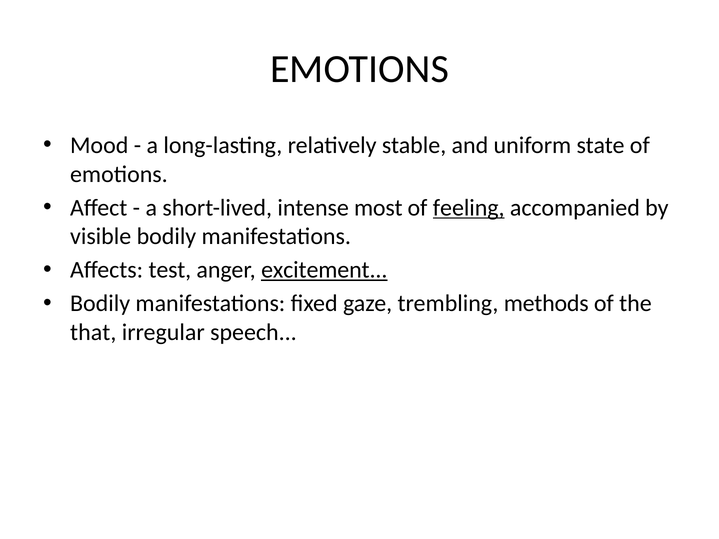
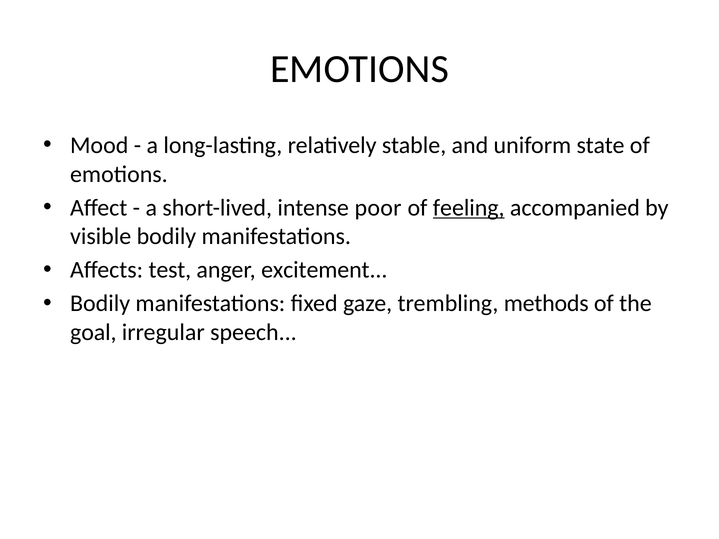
most: most -> poor
excitement underline: present -> none
that: that -> goal
